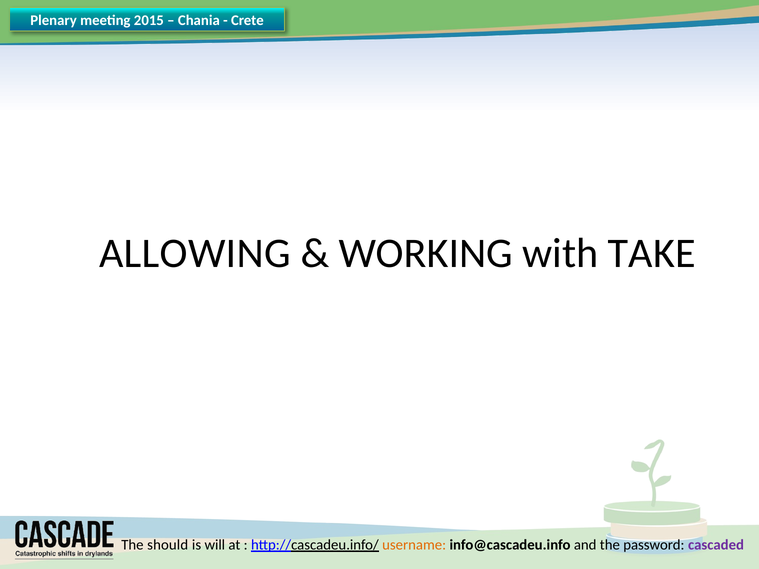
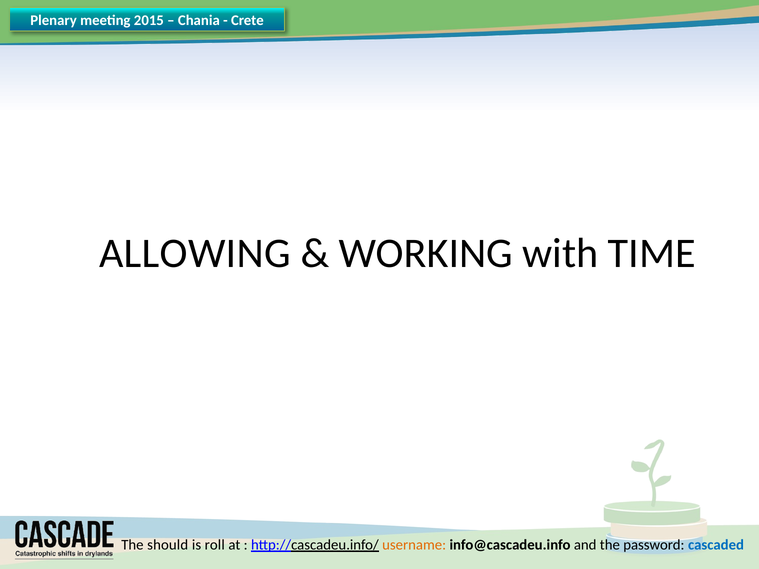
TAKE: TAKE -> TIME
will: will -> roll
cascaded colour: purple -> blue
